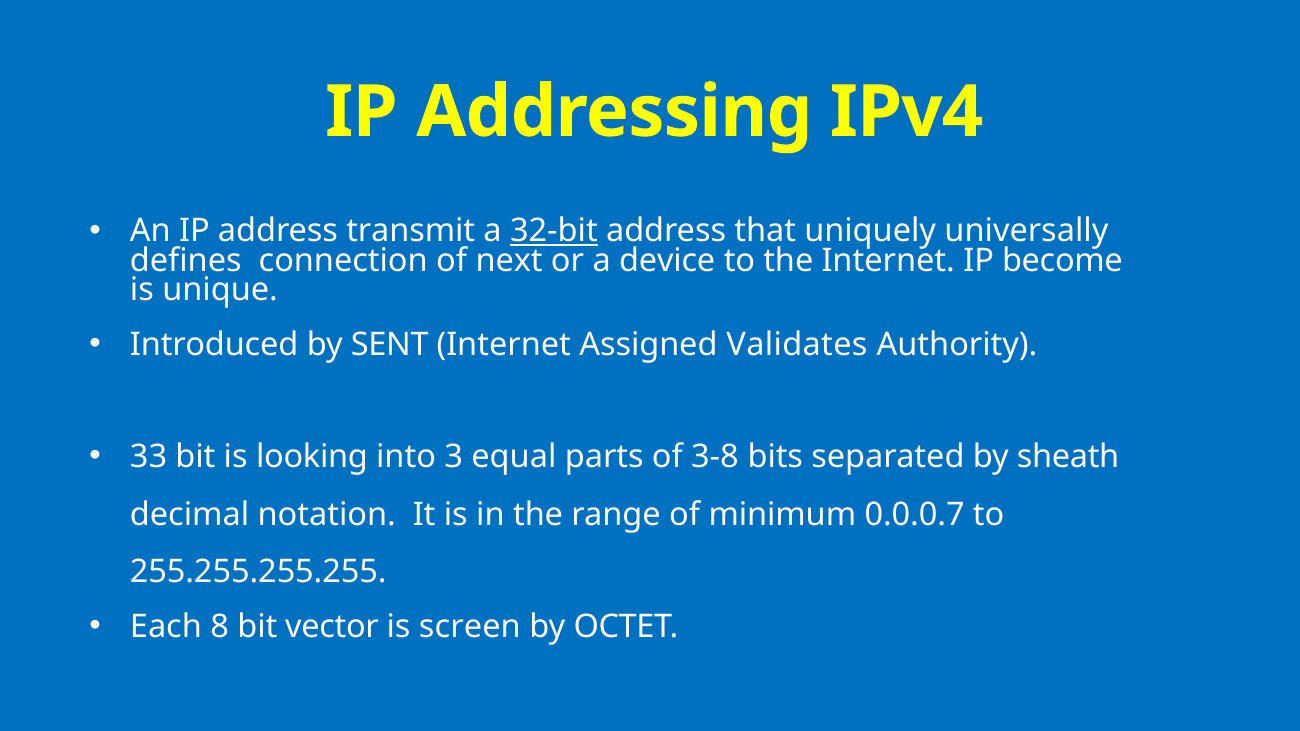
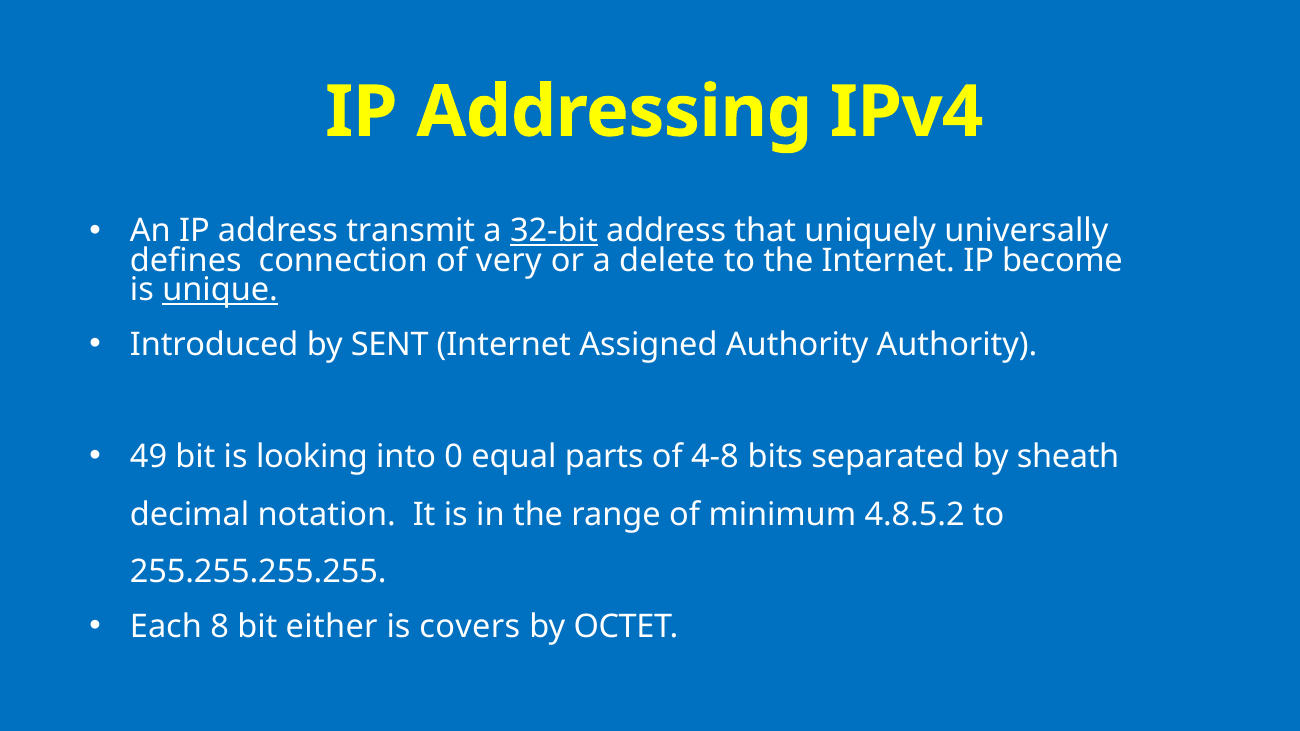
next: next -> very
device: device -> delete
unique underline: none -> present
Assigned Validates: Validates -> Authority
33: 33 -> 49
3: 3 -> 0
3-8: 3-8 -> 4-8
0.0.0.7: 0.0.0.7 -> 4.8.5.2
vector: vector -> either
screen: screen -> covers
